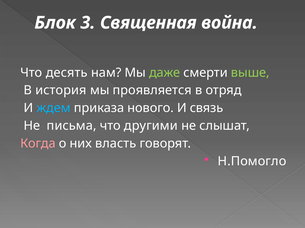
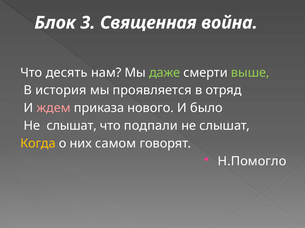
ждем colour: light blue -> pink
связь: связь -> было
письма at (72, 126): письма -> слышат
другими: другими -> подпали
Когда colour: pink -> yellow
власть: власть -> самом
